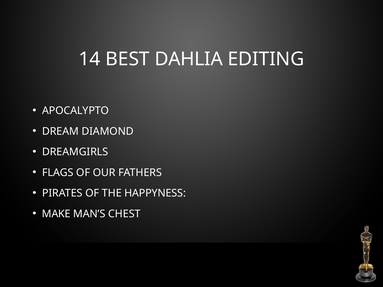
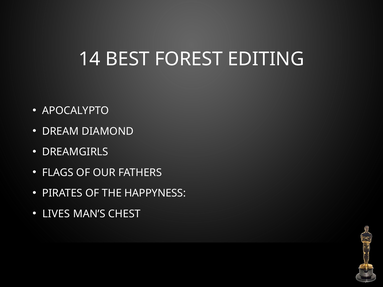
DAHLIA: DAHLIA -> FOREST
MAKE: MAKE -> LIVES
